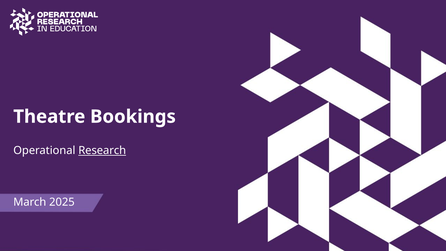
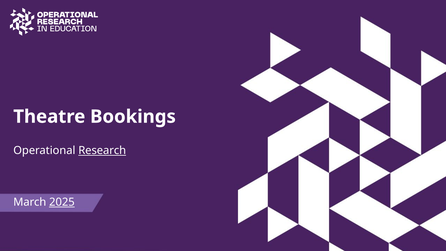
2025 underline: none -> present
